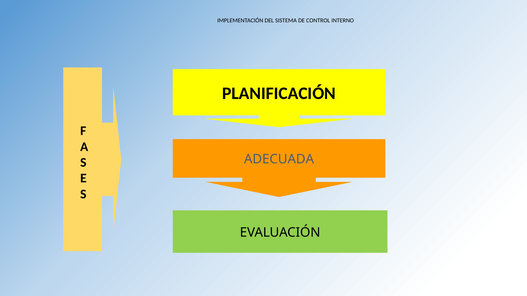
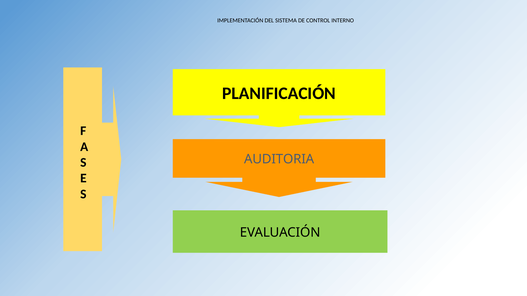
ADECUADA: ADECUADA -> AUDITORIA
